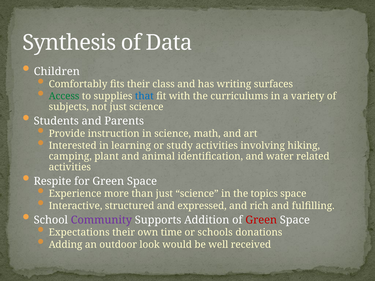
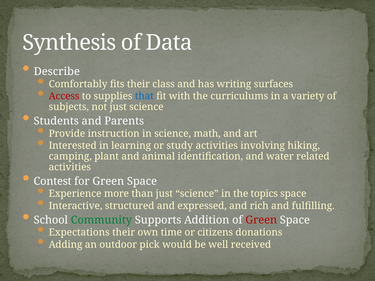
Children: Children -> Describe
Access colour: green -> red
Respite: Respite -> Contest
Community colour: purple -> green
schools: schools -> citizens
look: look -> pick
